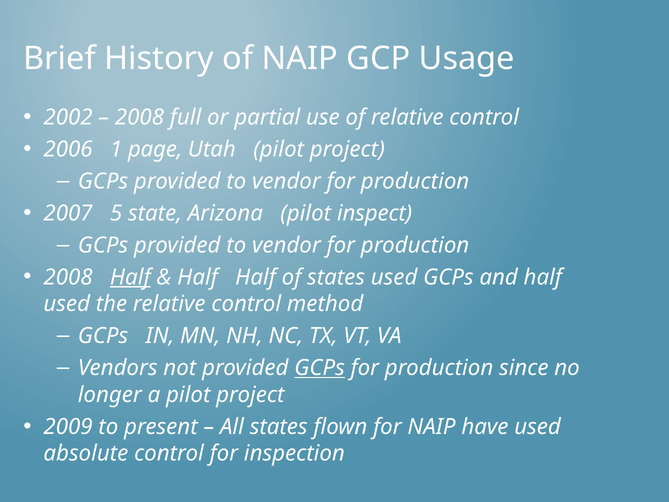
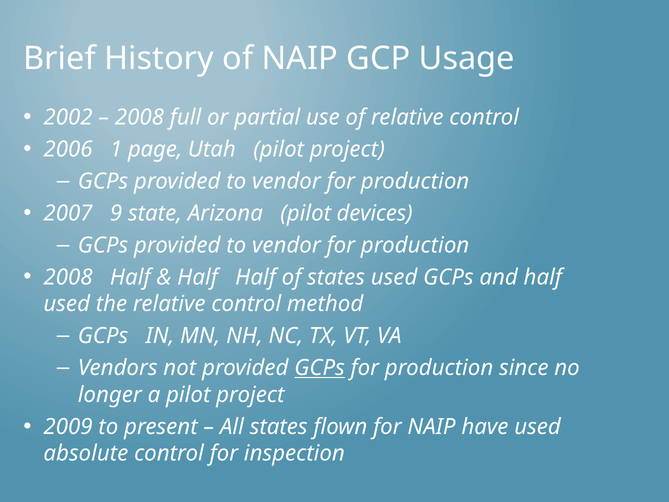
5: 5 -> 9
inspect: inspect -> devices
Half at (130, 277) underline: present -> none
